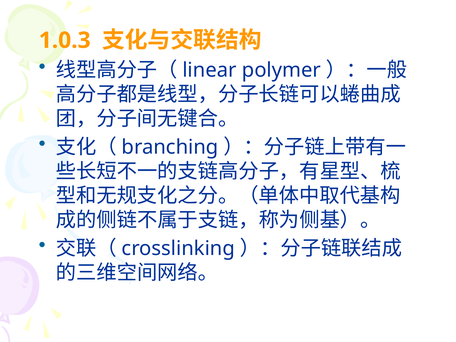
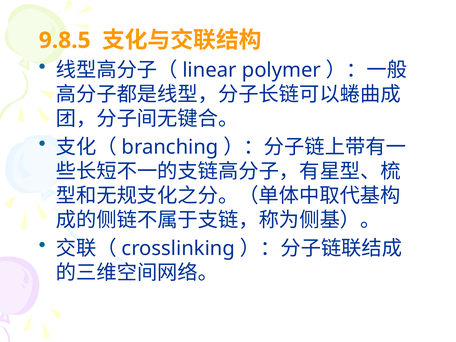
1.0.3: 1.0.3 -> 9.8.5
